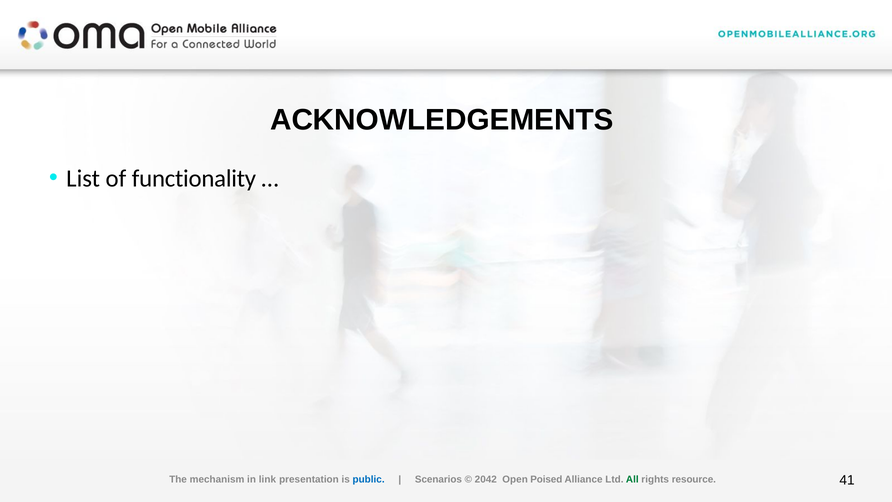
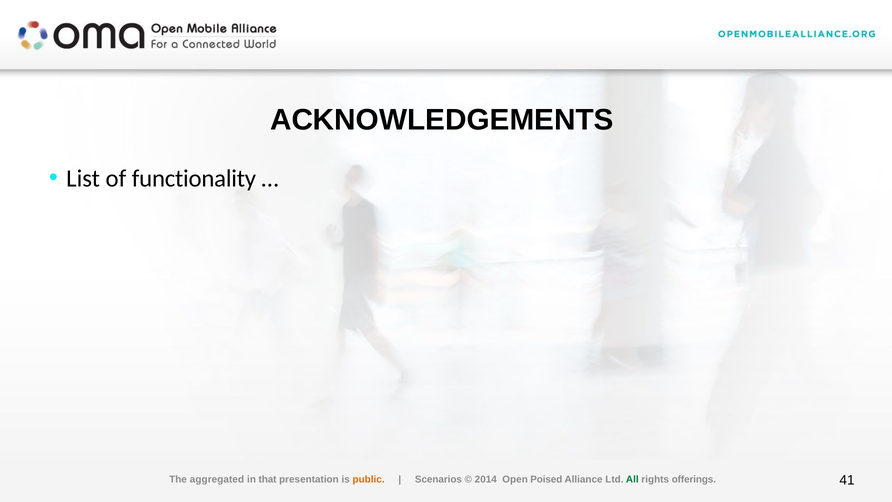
mechanism: mechanism -> aggregated
link: link -> that
public colour: blue -> orange
2042: 2042 -> 2014
resource: resource -> offerings
